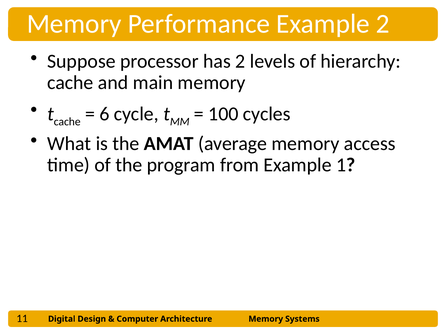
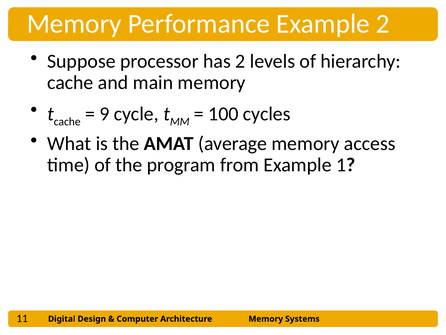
6: 6 -> 9
